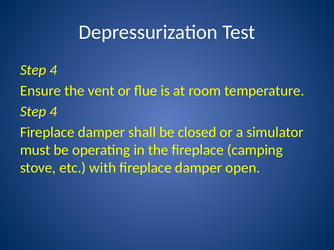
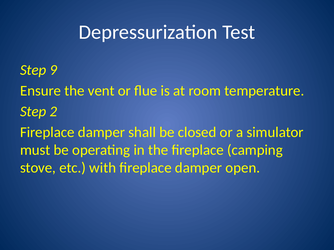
4 at (53, 70): 4 -> 9
4 at (53, 112): 4 -> 2
